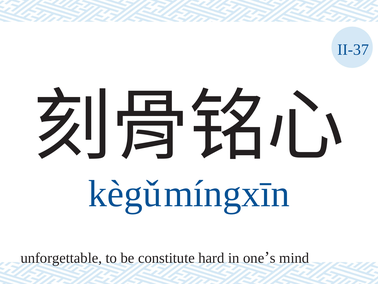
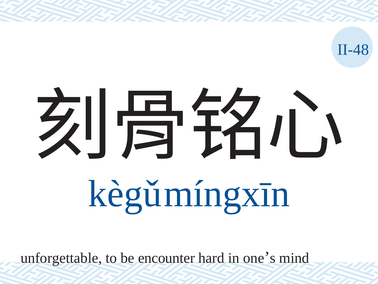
II-37: II-37 -> II-48
constitute: constitute -> encounter
